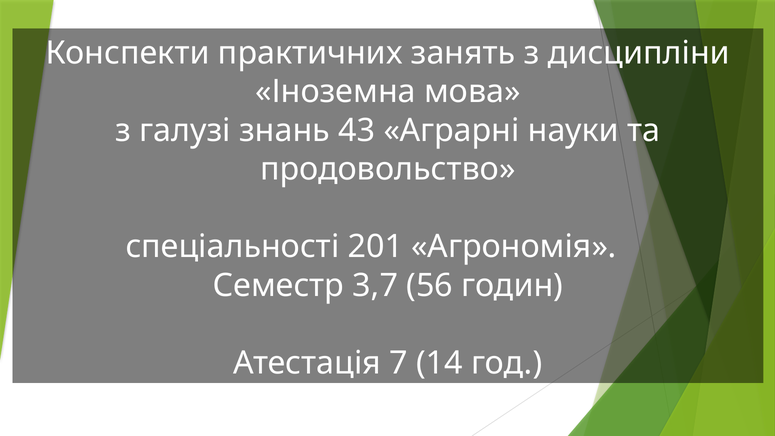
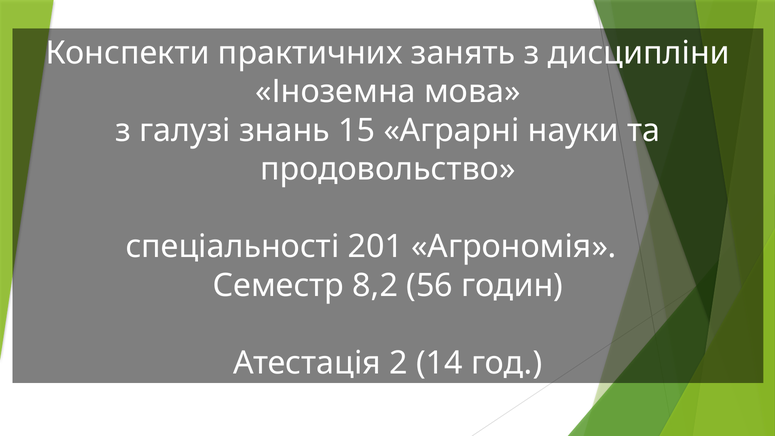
43: 43 -> 15
3,7: 3,7 -> 8,2
7: 7 -> 2
